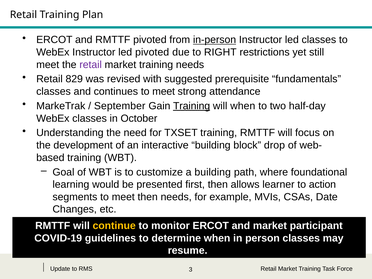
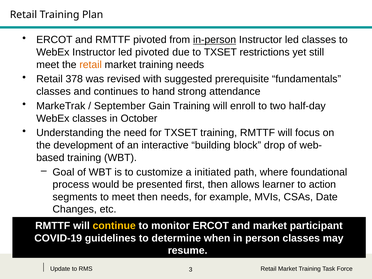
to RIGHT: RIGHT -> TXSET
retail at (91, 65) colour: purple -> orange
829: 829 -> 378
continues to meet: meet -> hand
Training at (192, 106) underline: present -> none
will when: when -> enroll
a building: building -> initiated
learning: learning -> process
